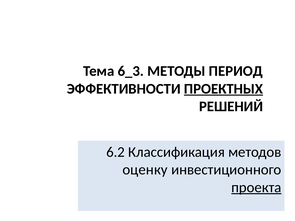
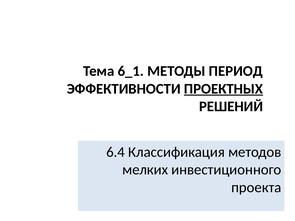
6_3: 6_3 -> 6_1
6.2: 6.2 -> 6.4
оценку: оценку -> мелких
проекта underline: present -> none
